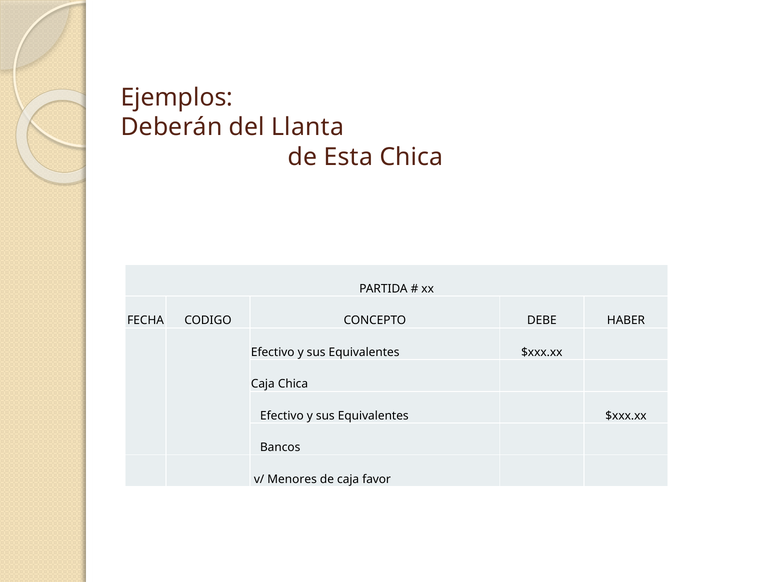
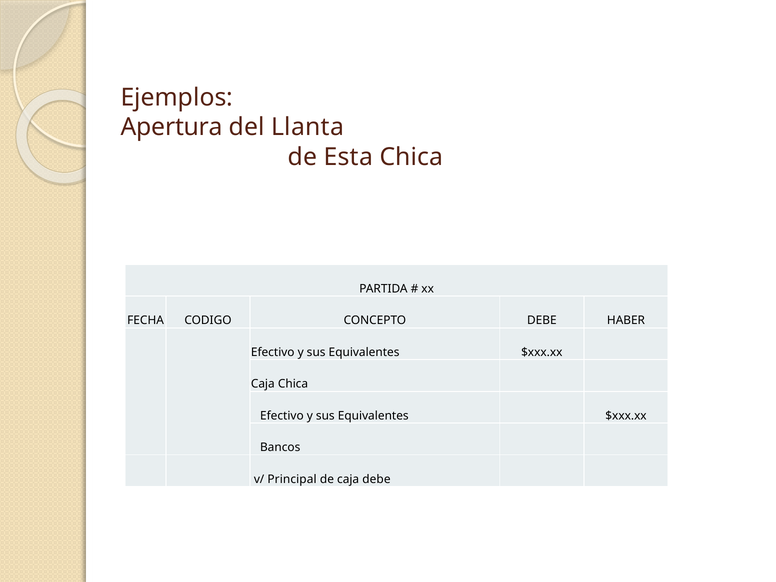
Deberán: Deberán -> Apertura
Menores: Menores -> Principal
caja favor: favor -> debe
